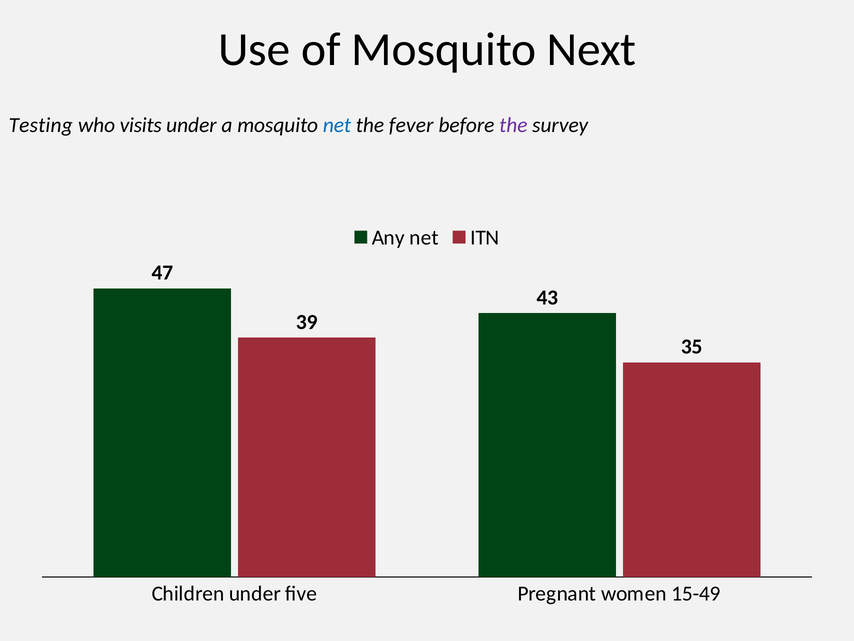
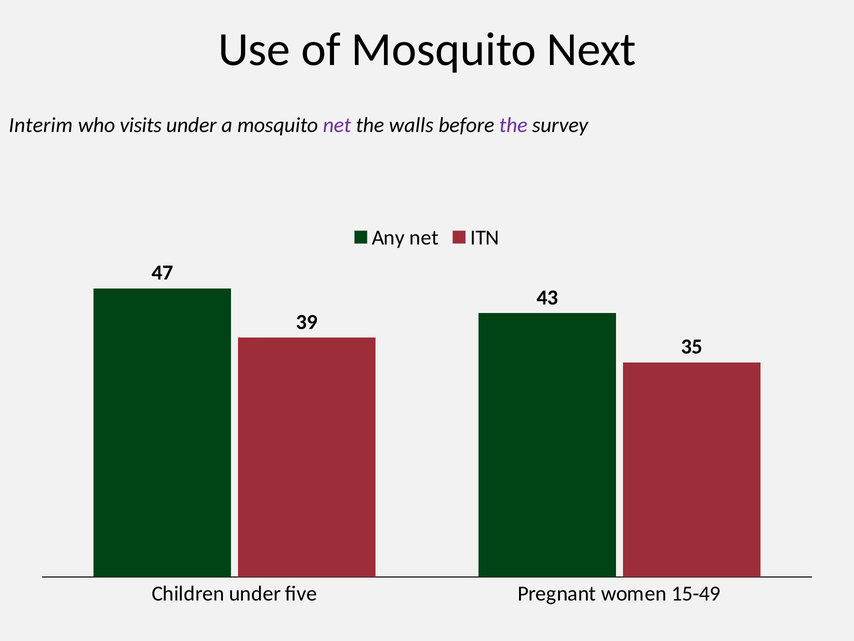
Testing: Testing -> Interim
net at (337, 125) colour: blue -> purple
fever: fever -> walls
